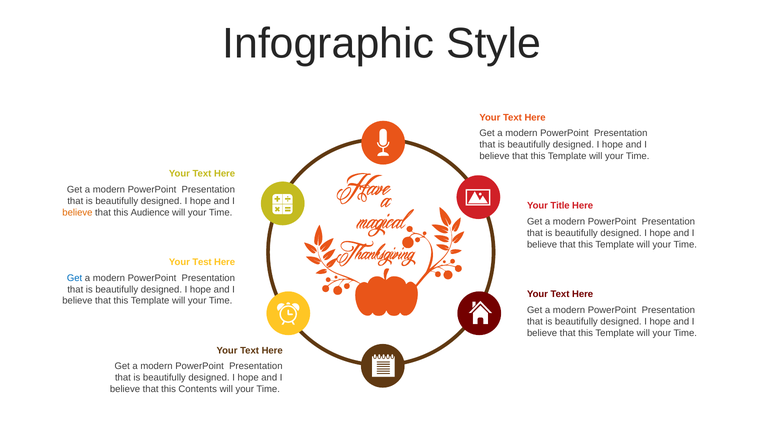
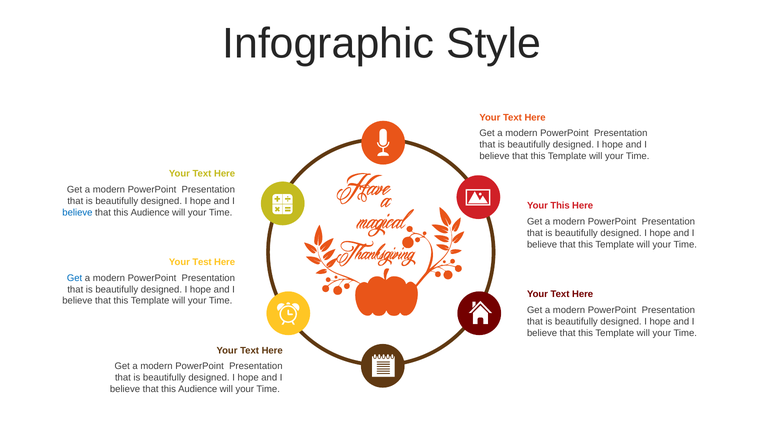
Your Title: Title -> This
believe at (77, 212) colour: orange -> blue
Contents at (198, 389): Contents -> Audience
